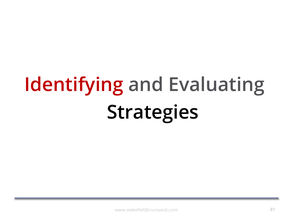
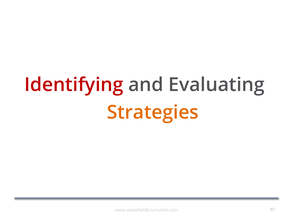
Strategies colour: black -> orange
